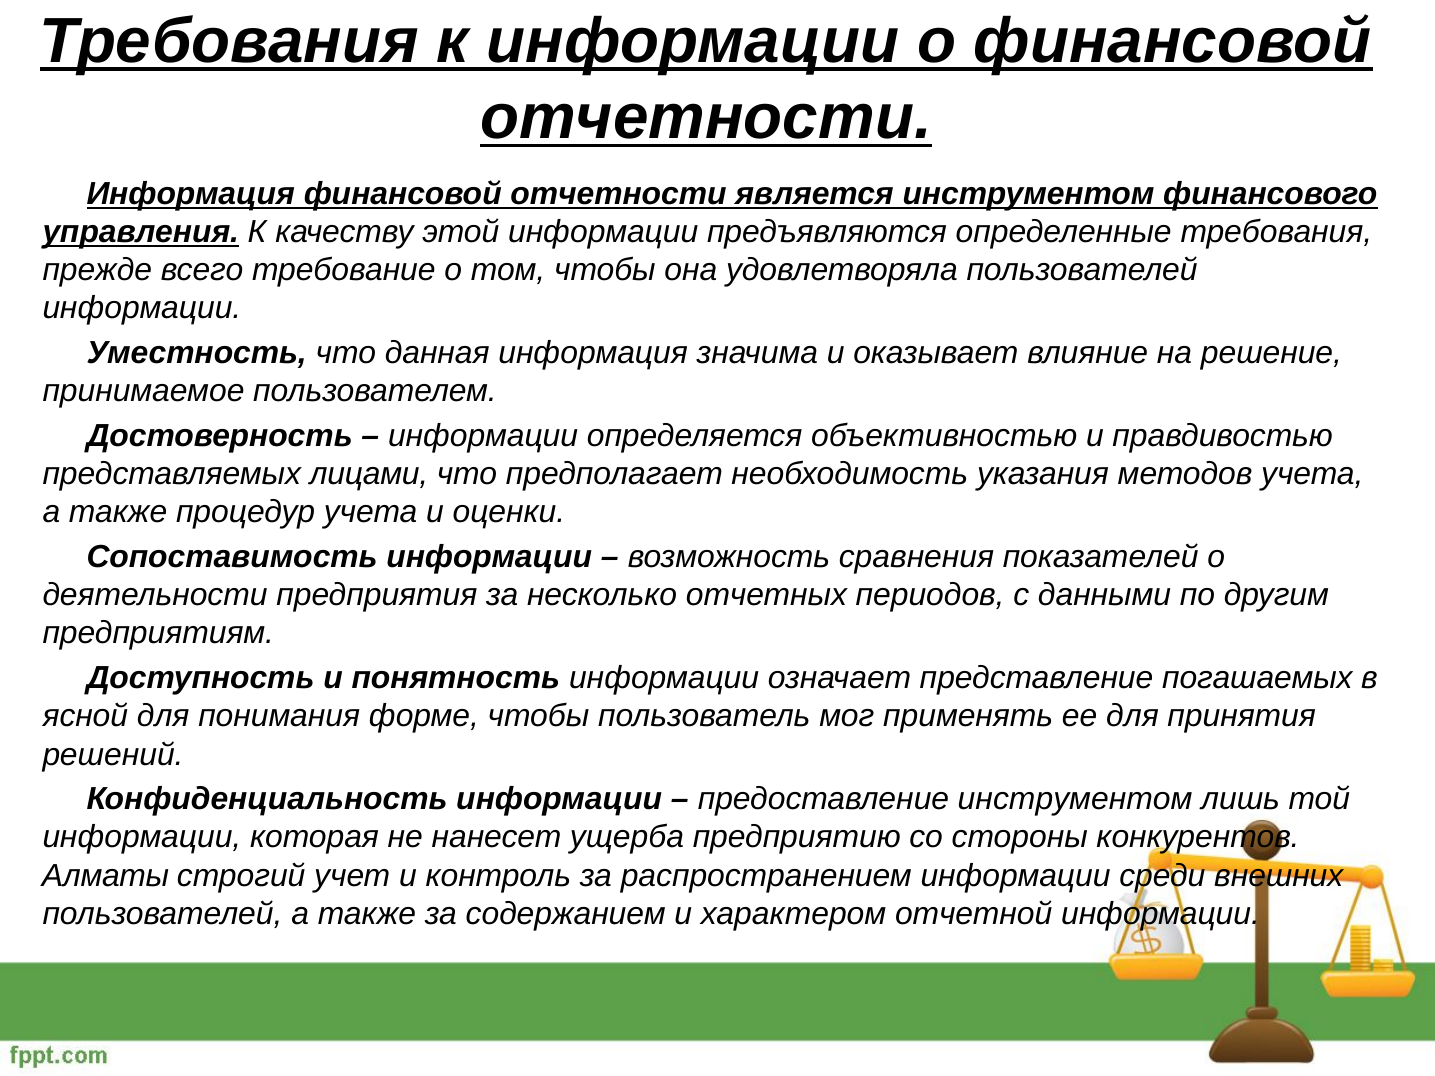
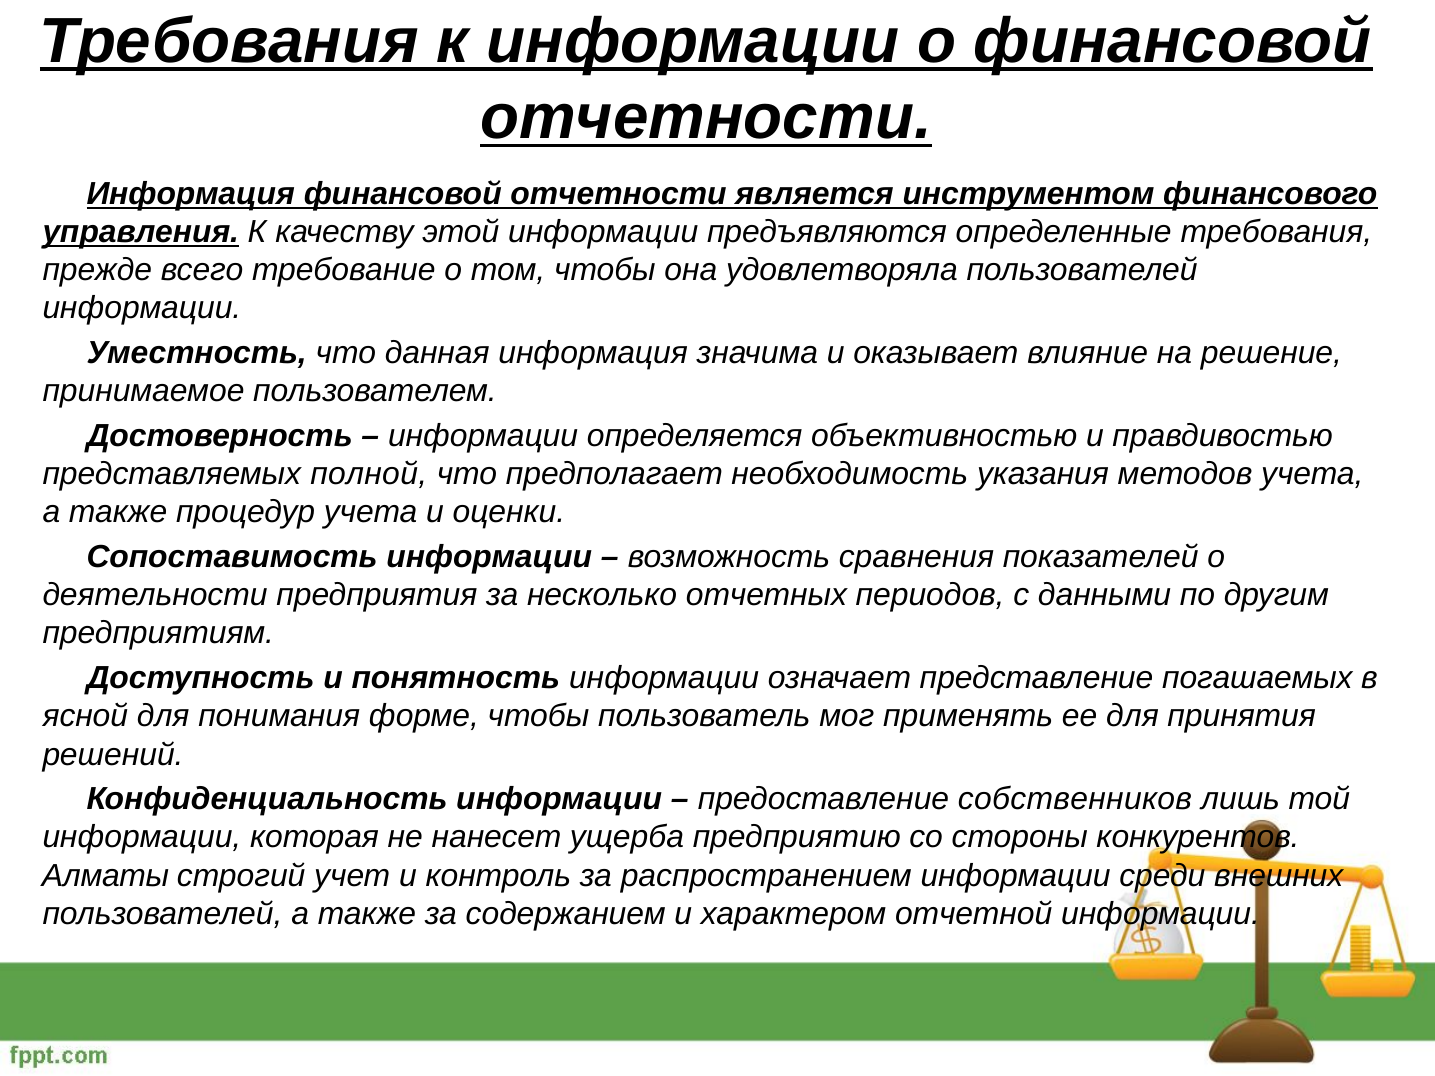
лицами: лицами -> полной
предоставление инструментом: инструментом -> собственников
